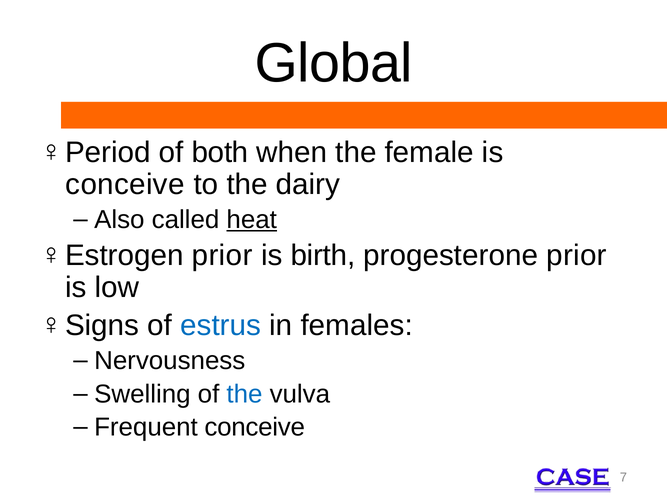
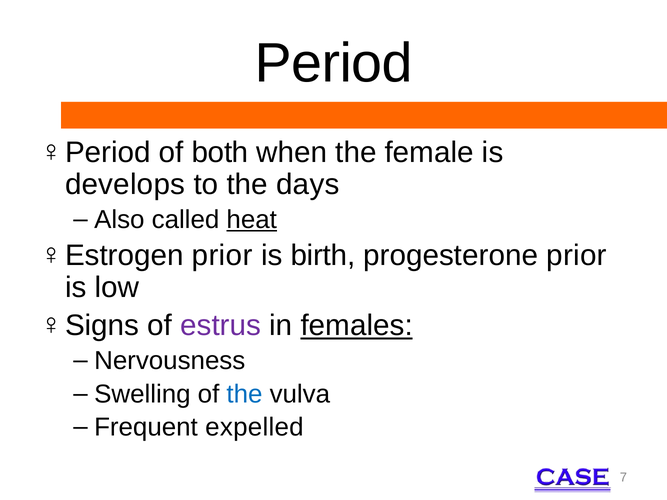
Global: Global -> Period
conceive at (125, 185): conceive -> develops
dairy: dairy -> days
estrus colour: blue -> purple
females underline: none -> present
Frequent conceive: conceive -> expelled
